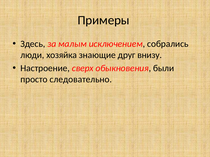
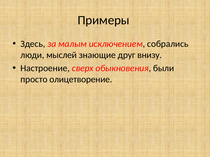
хозяйка: хозяйка -> мыслей
следовательно: следовательно -> олицетворение
